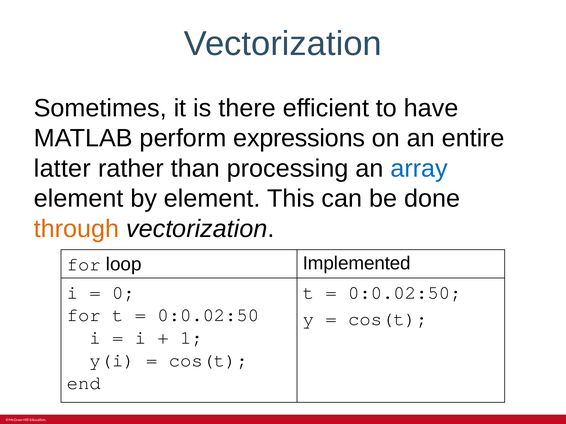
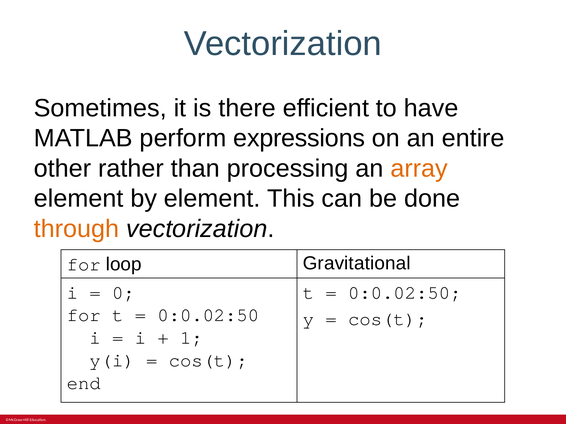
latter: latter -> other
array colour: blue -> orange
Implemented: Implemented -> Gravitational
